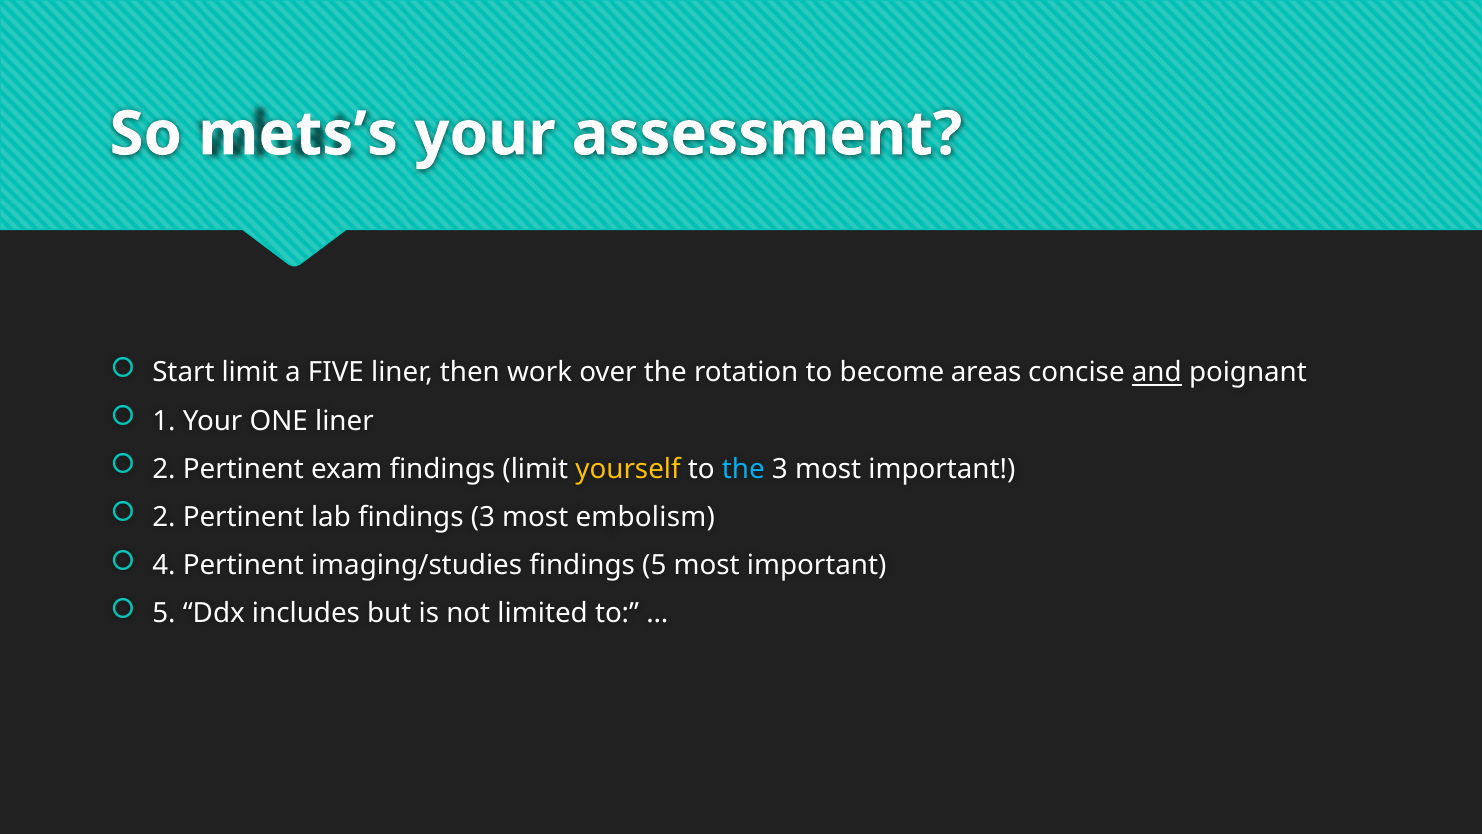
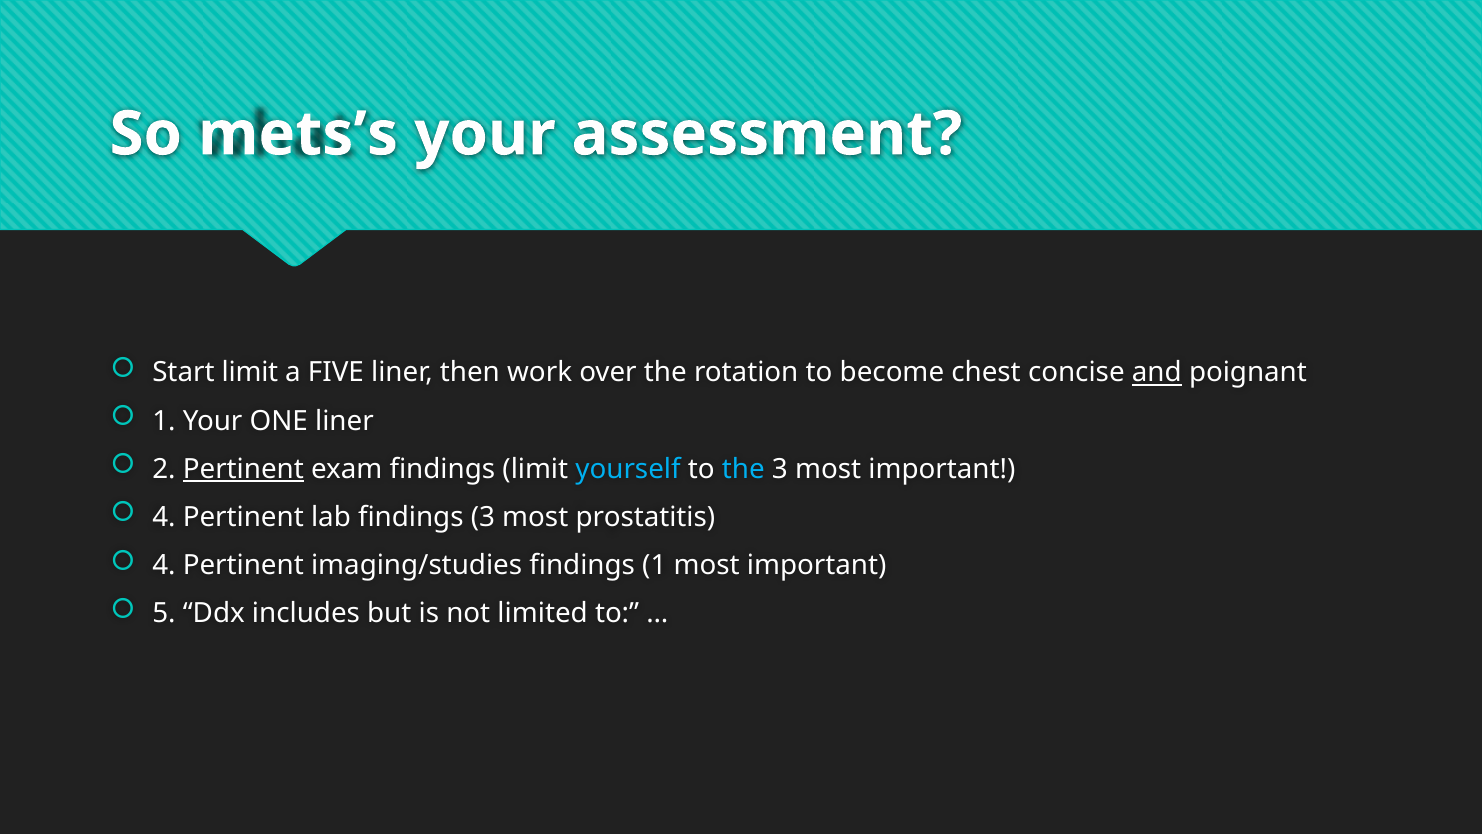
areas: areas -> chest
Pertinent at (243, 469) underline: none -> present
yourself colour: yellow -> light blue
2 at (164, 517): 2 -> 4
embolism: embolism -> prostatitis
findings 5: 5 -> 1
